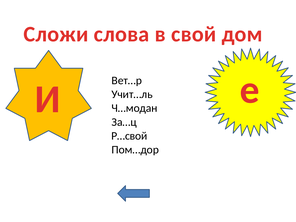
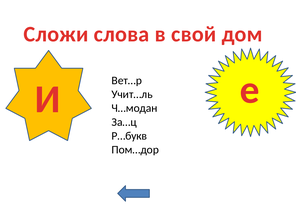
Р…свой: Р…свой -> Р…букв
